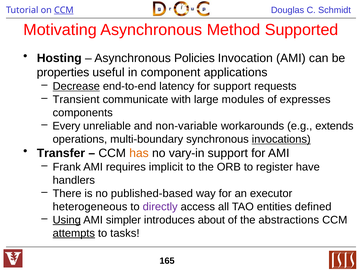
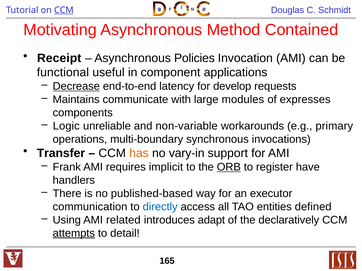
Supported: Supported -> Contained
Hosting: Hosting -> Receipt
properties: properties -> functional
for support: support -> develop
Transient: Transient -> Maintains
Every: Every -> Logic
extends: extends -> primary
invocations underline: present -> none
ORB underline: none -> present
heterogeneous: heterogeneous -> communication
directly colour: purple -> blue
Using underline: present -> none
simpler: simpler -> related
about: about -> adapt
abstractions: abstractions -> declaratively
tasks: tasks -> detail
